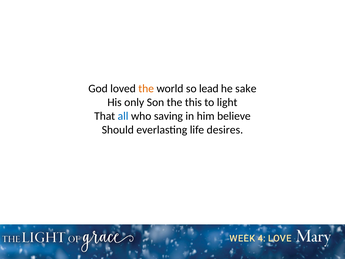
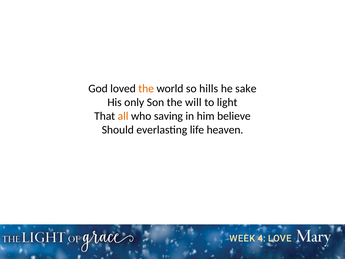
lead: lead -> hills
this: this -> will
all colour: blue -> orange
desires: desires -> heaven
